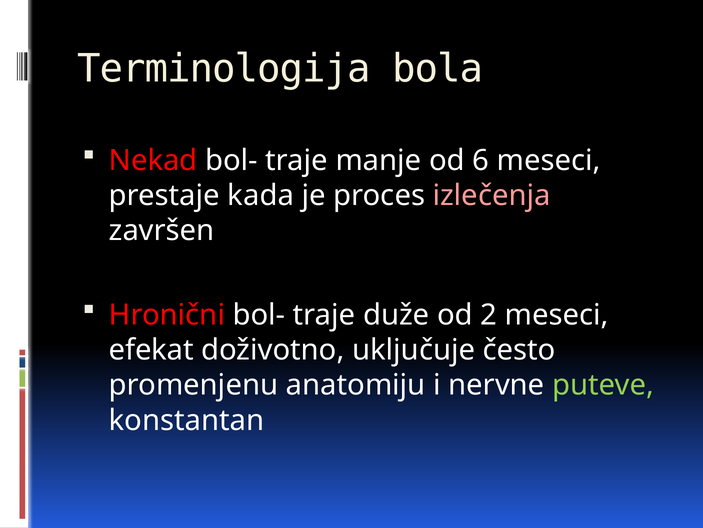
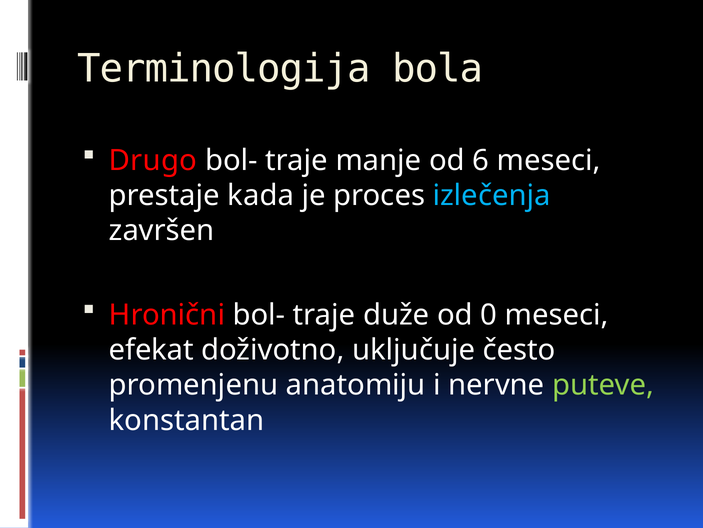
Nekad: Nekad -> Drugo
izlečenja colour: pink -> light blue
2: 2 -> 0
